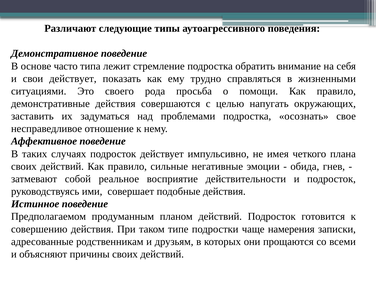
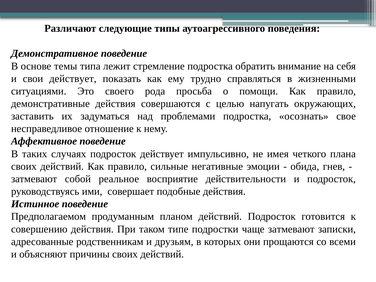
часто: часто -> темы
чаще намерения: намерения -> затмевают
